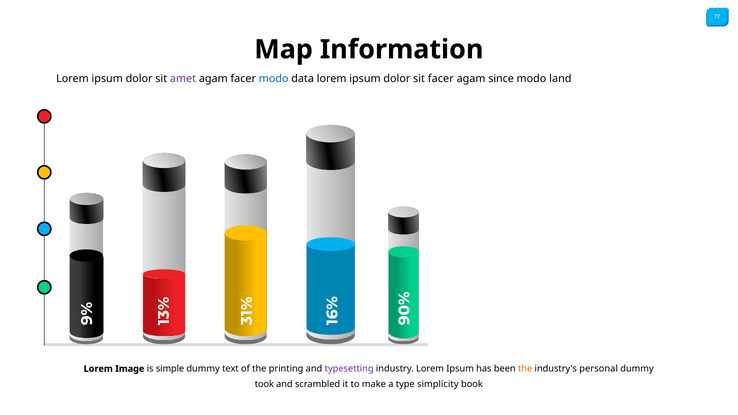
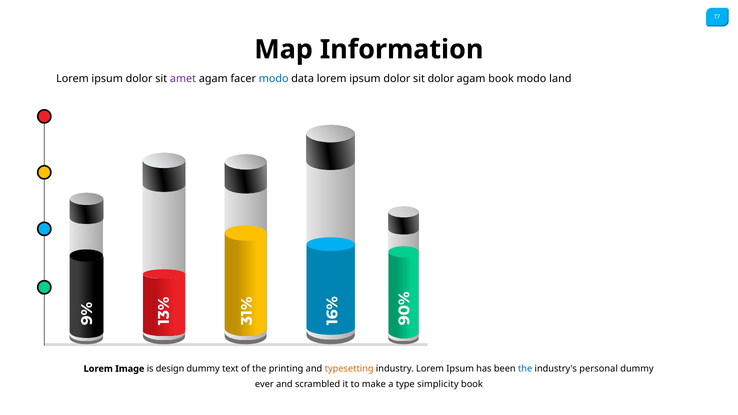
sit facer: facer -> dolor
agam since: since -> book
simple: simple -> design
typesetting colour: purple -> orange
the at (525, 369) colour: orange -> blue
took: took -> ever
